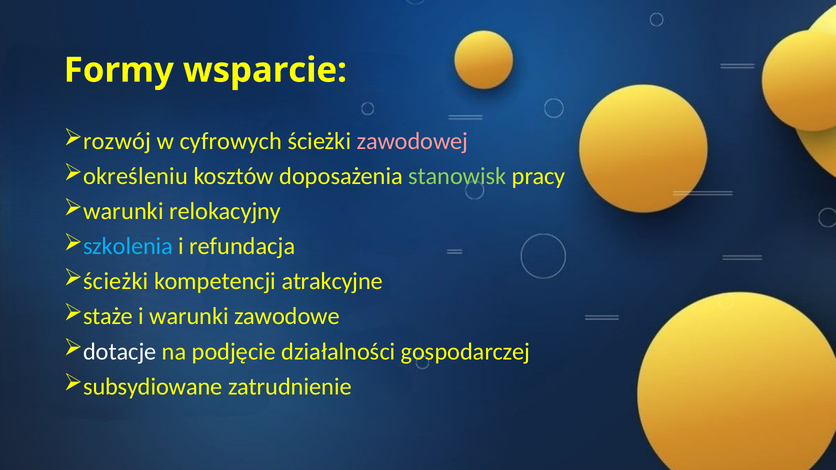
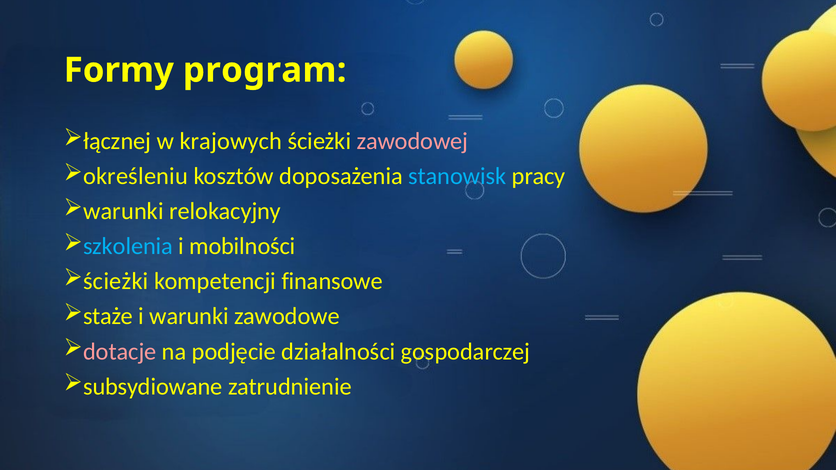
wsparcie: wsparcie -> program
rozwój: rozwój -> łącznej
cyfrowych: cyfrowych -> krajowych
stanowisk colour: light green -> light blue
refundacja: refundacja -> mobilności
atrakcyjne: atrakcyjne -> finansowe
dotacje colour: white -> pink
